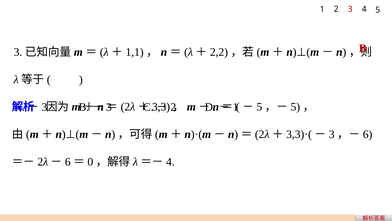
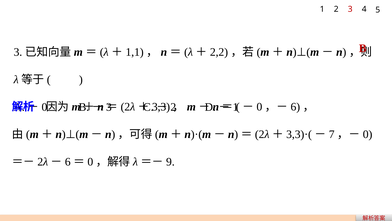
3 at (44, 107): 3 -> 0
5 at (259, 107): 5 -> 0
5 at (295, 107): 5 -> 6
3 at (332, 134): 3 -> 7
6 at (368, 134): 6 -> 0
4 at (170, 162): 4 -> 9
